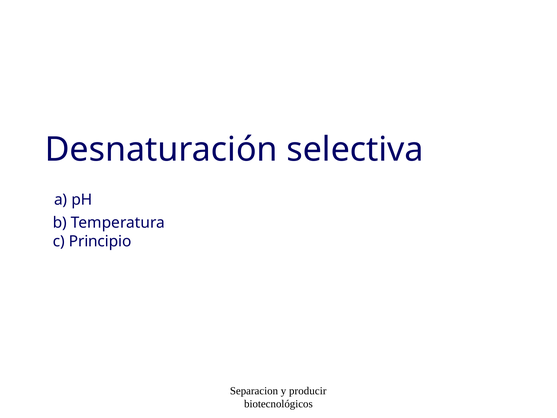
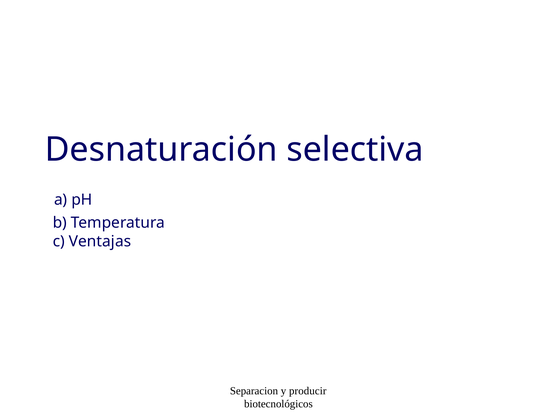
Principio: Principio -> Ventajas
